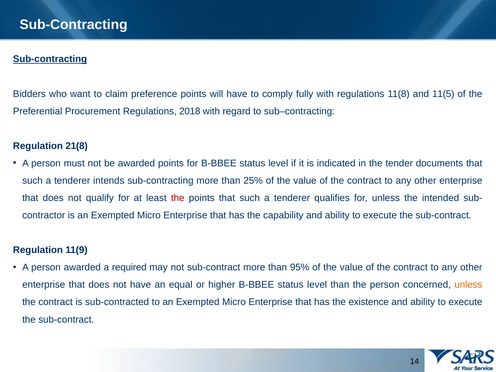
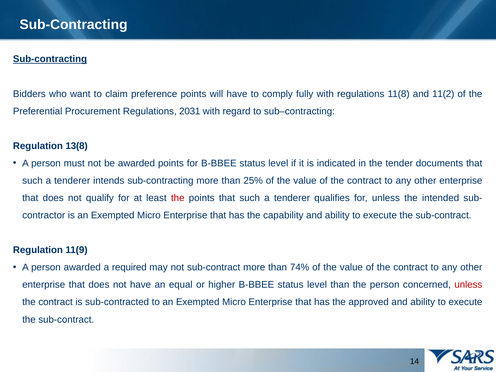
11(5: 11(5 -> 11(2
2018: 2018 -> 2031
21(8: 21(8 -> 13(8
95%: 95% -> 74%
unless at (468, 285) colour: orange -> red
existence: existence -> approved
